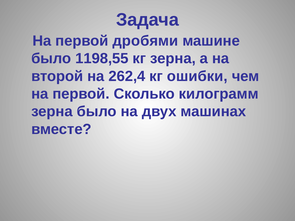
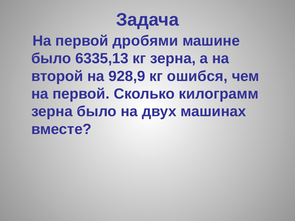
1198,55: 1198,55 -> 6335,13
262,4: 262,4 -> 928,9
ошибки: ошибки -> ошибся
